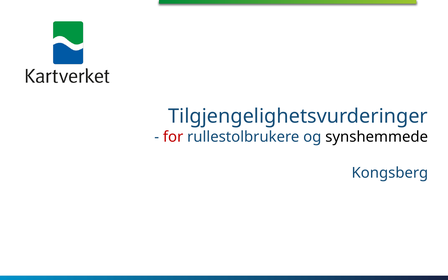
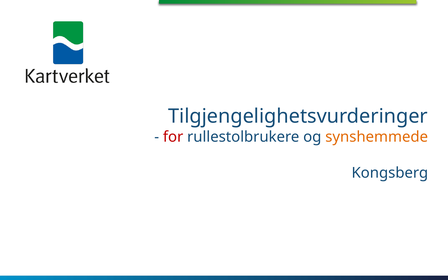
synshemmede colour: black -> orange
